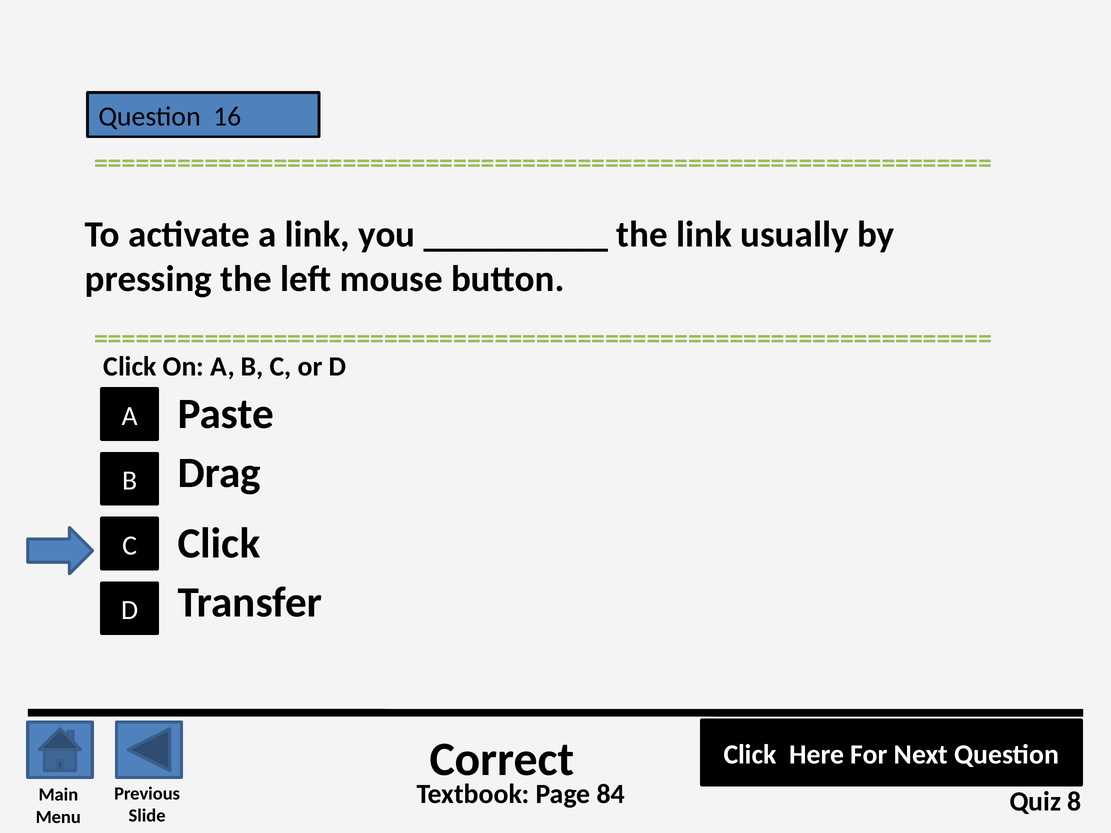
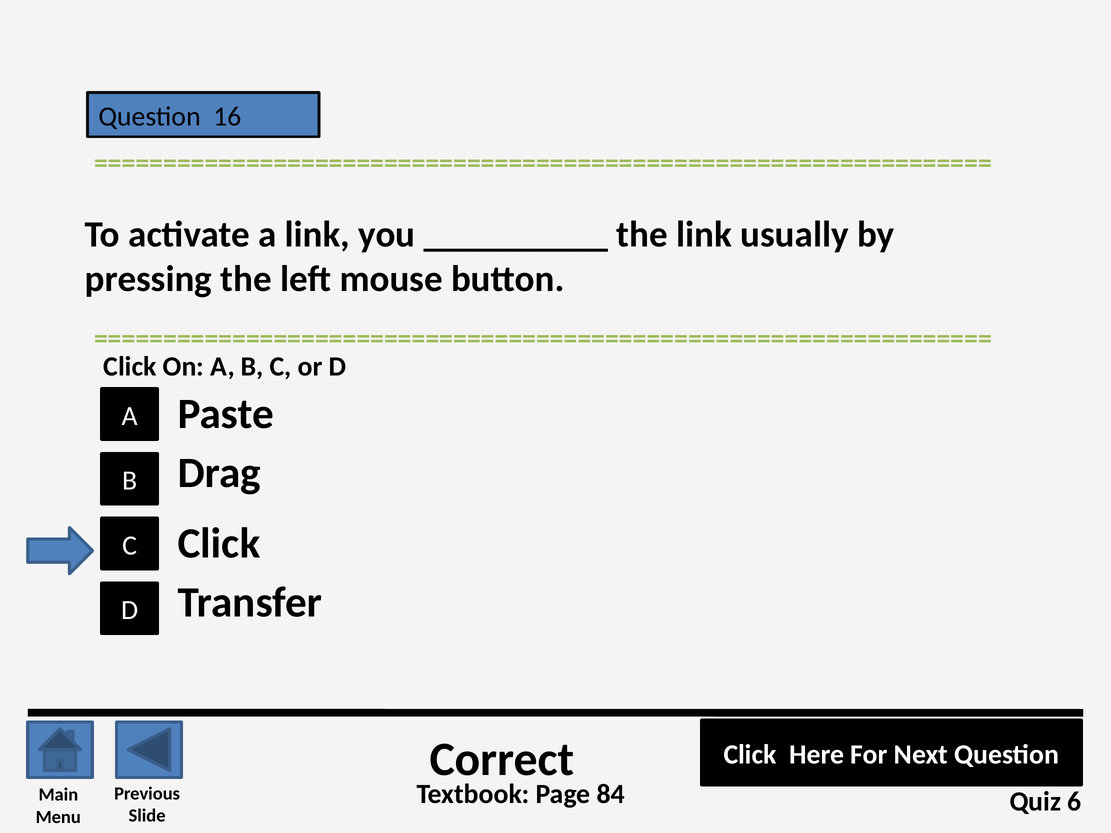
8: 8 -> 6
